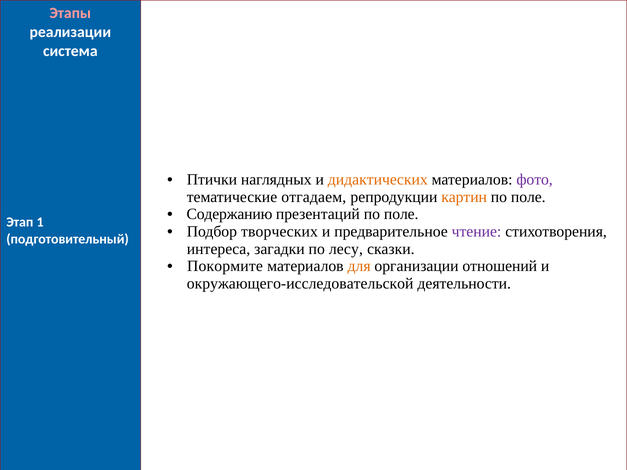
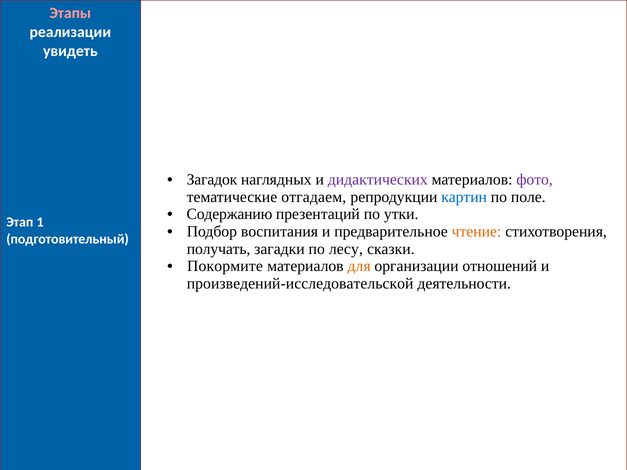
система: система -> увидеть
Птички: Птички -> Загадок
дидактических colour: orange -> purple
картин colour: orange -> blue
презентаций по поле: поле -> утки
творческих: творческих -> воспитания
чтение colour: purple -> orange
интереса: интереса -> получать
окружающего-исследовательской: окружающего-исследовательской -> произведений-исследовательской
